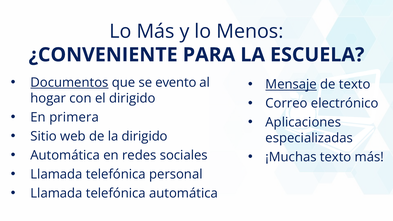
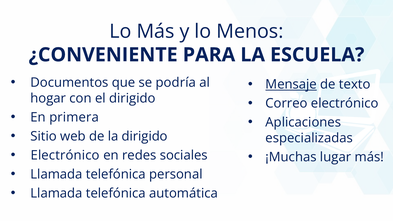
Documentos underline: present -> none
evento: evento -> podría
Automática at (65, 155): Automática -> Electrónico
¡Muchas texto: texto -> lugar
